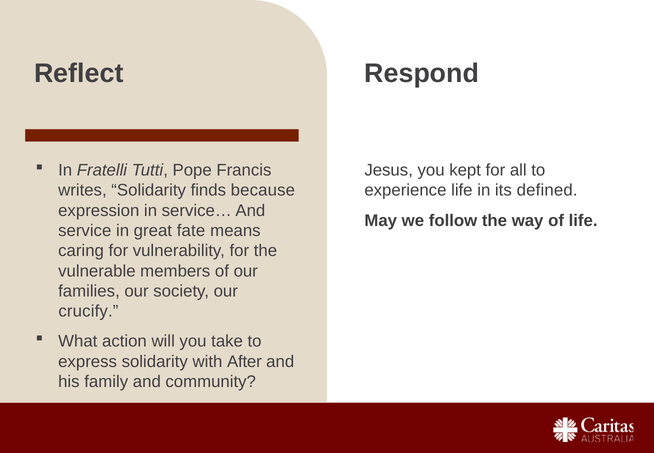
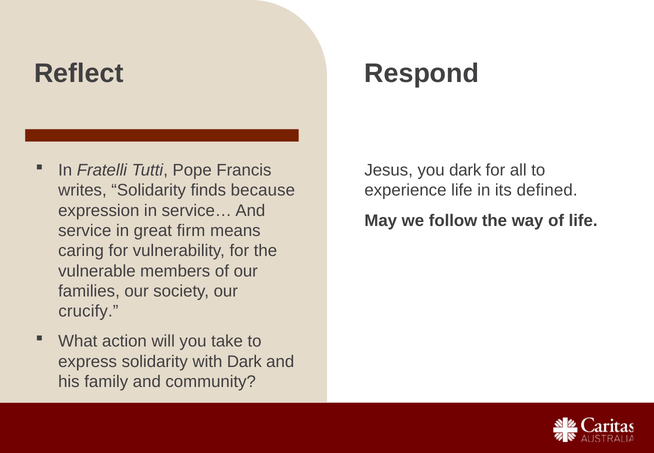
you kept: kept -> dark
fate: fate -> firm
with After: After -> Dark
